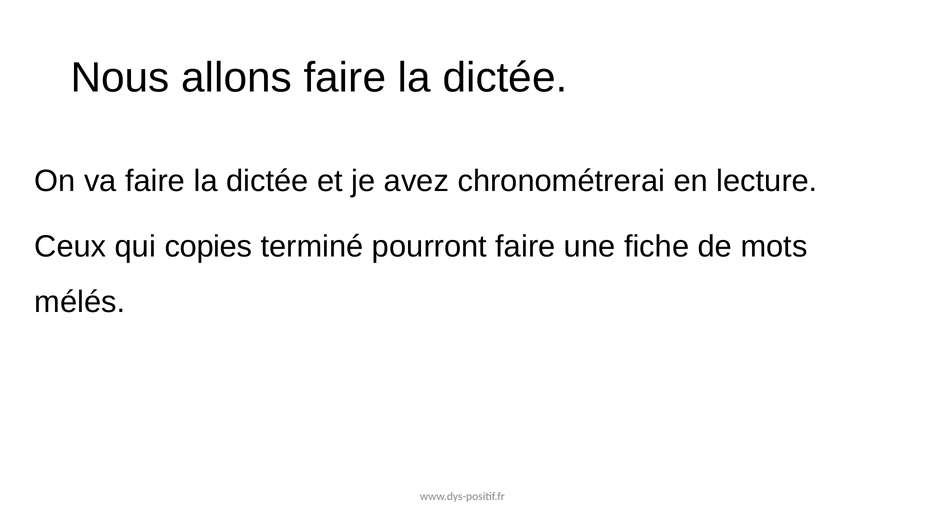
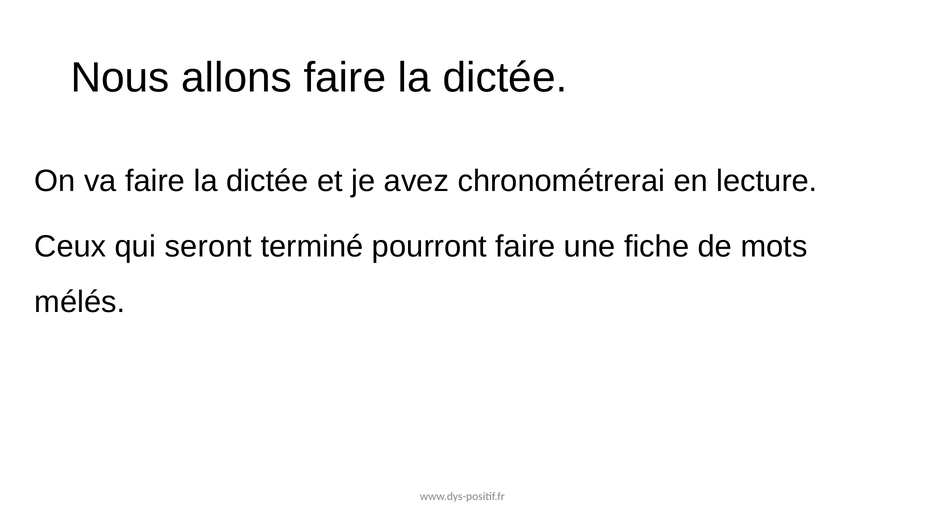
copies: copies -> seront
